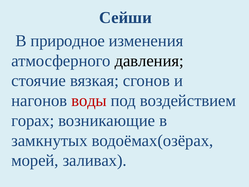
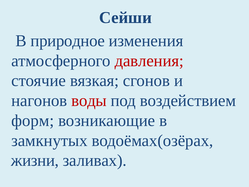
давления colour: black -> red
горах: горах -> форм
морей: морей -> жизни
